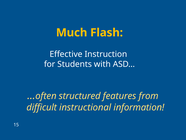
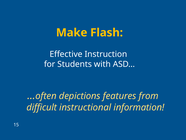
Much: Much -> Make
structured: structured -> depictions
